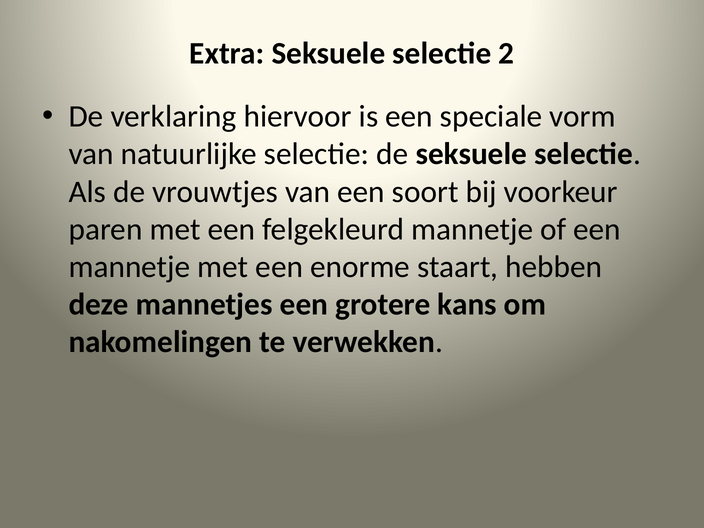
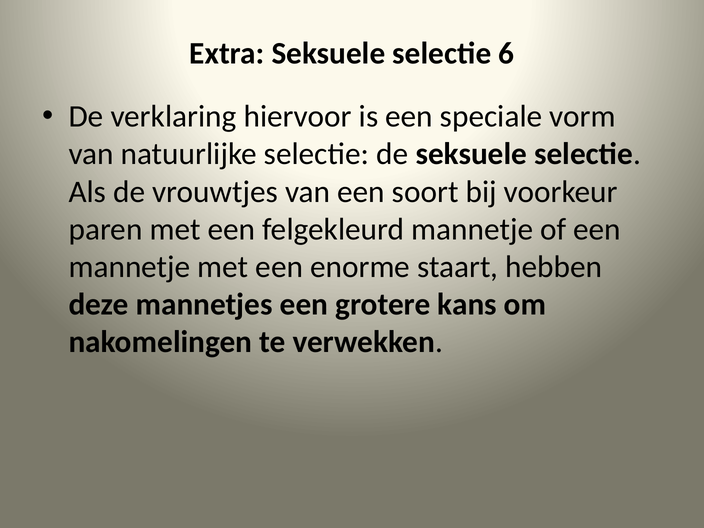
2: 2 -> 6
